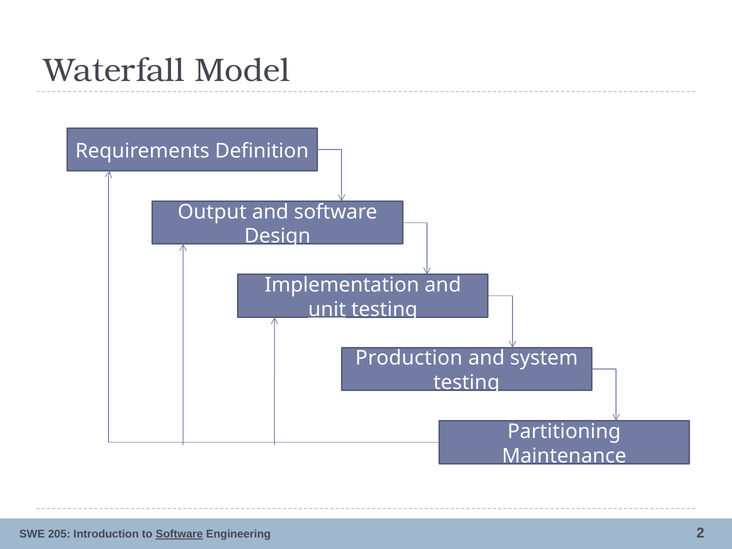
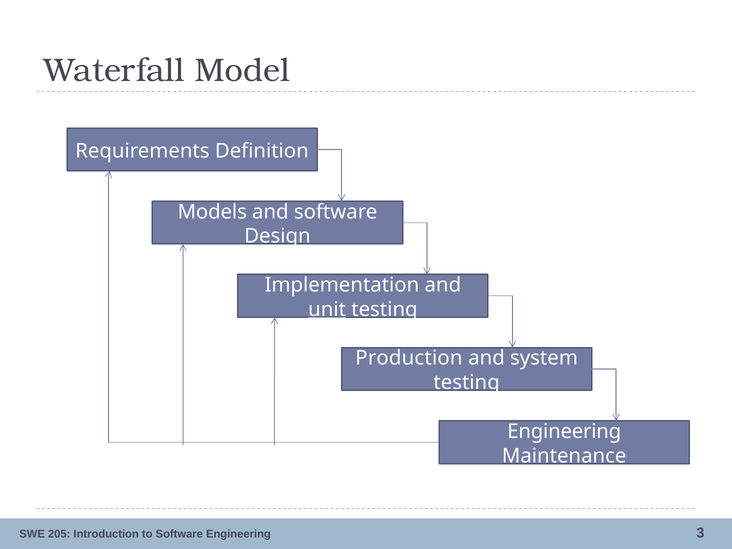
Output: Output -> Models
Partitioning at (564, 431): Partitioning -> Engineering
Software at (179, 534) underline: present -> none
2: 2 -> 3
